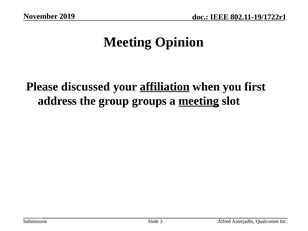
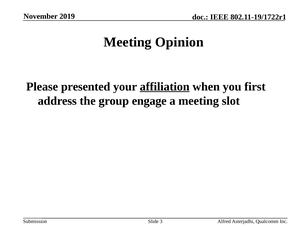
discussed: discussed -> presented
groups: groups -> engage
meeting at (199, 101) underline: present -> none
